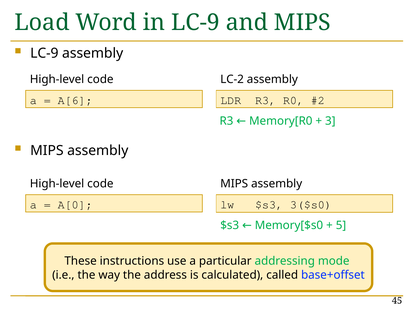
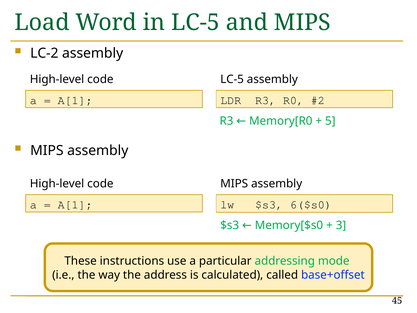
in LC-9: LC-9 -> LC-5
LC-9 at (44, 53): LC-9 -> LC-2
code LC-2: LC-2 -> LC-5
A[6 at (75, 100): A[6 -> A[1
3: 3 -> 5
A[0 at (75, 204): A[0 -> A[1
3($s0: 3($s0 -> 6($s0
5: 5 -> 3
